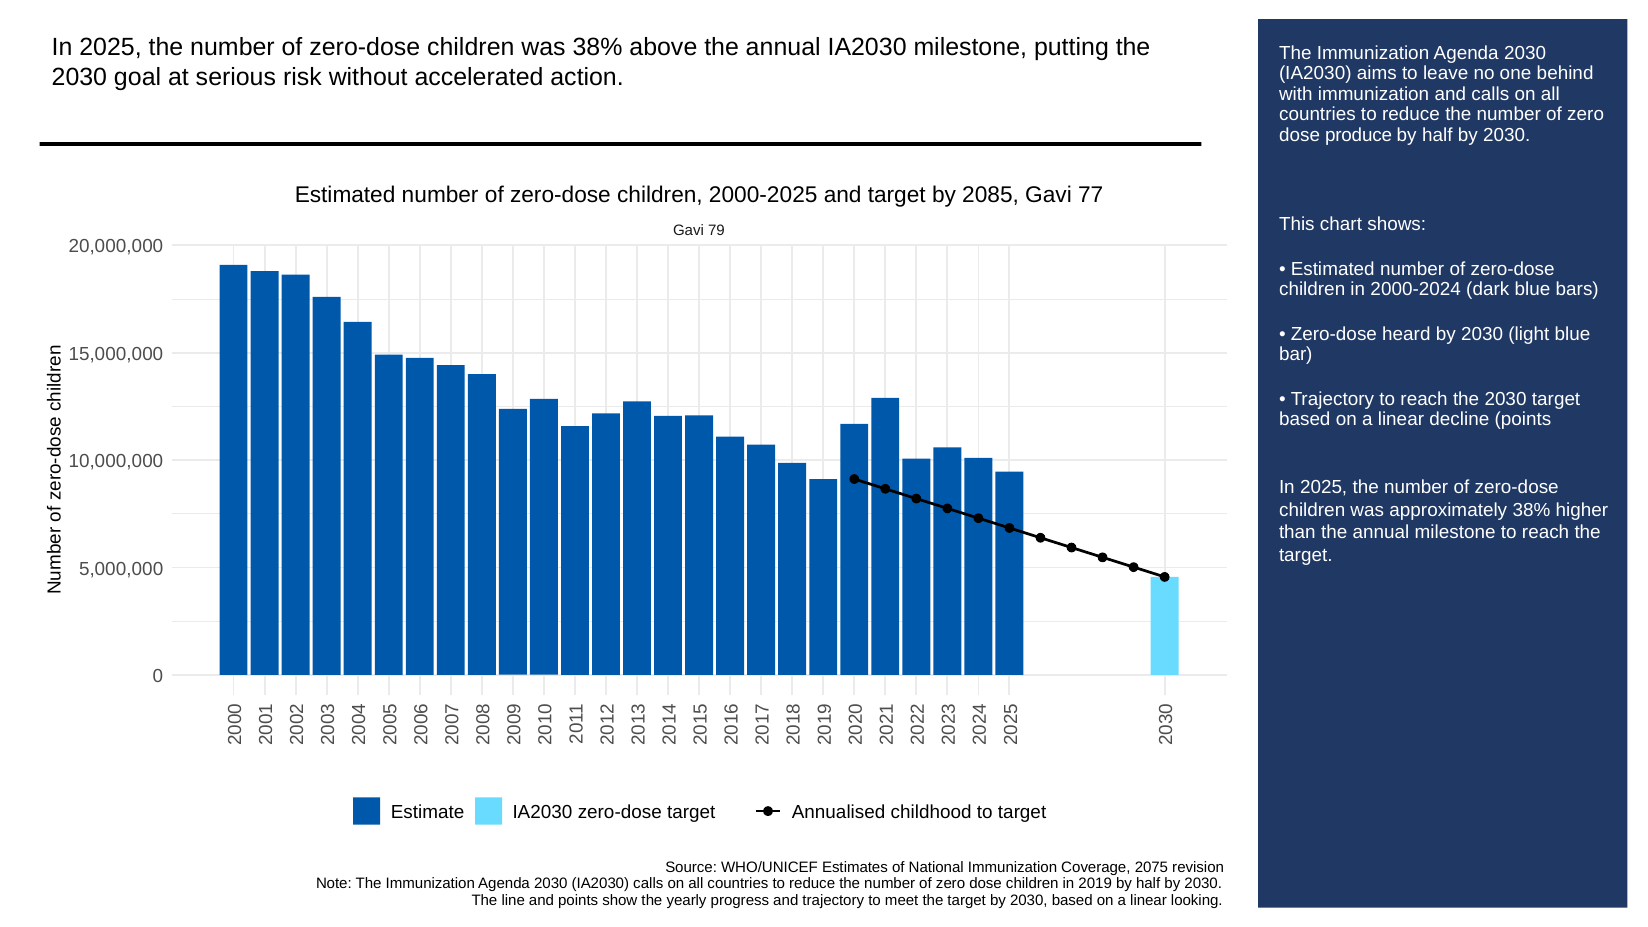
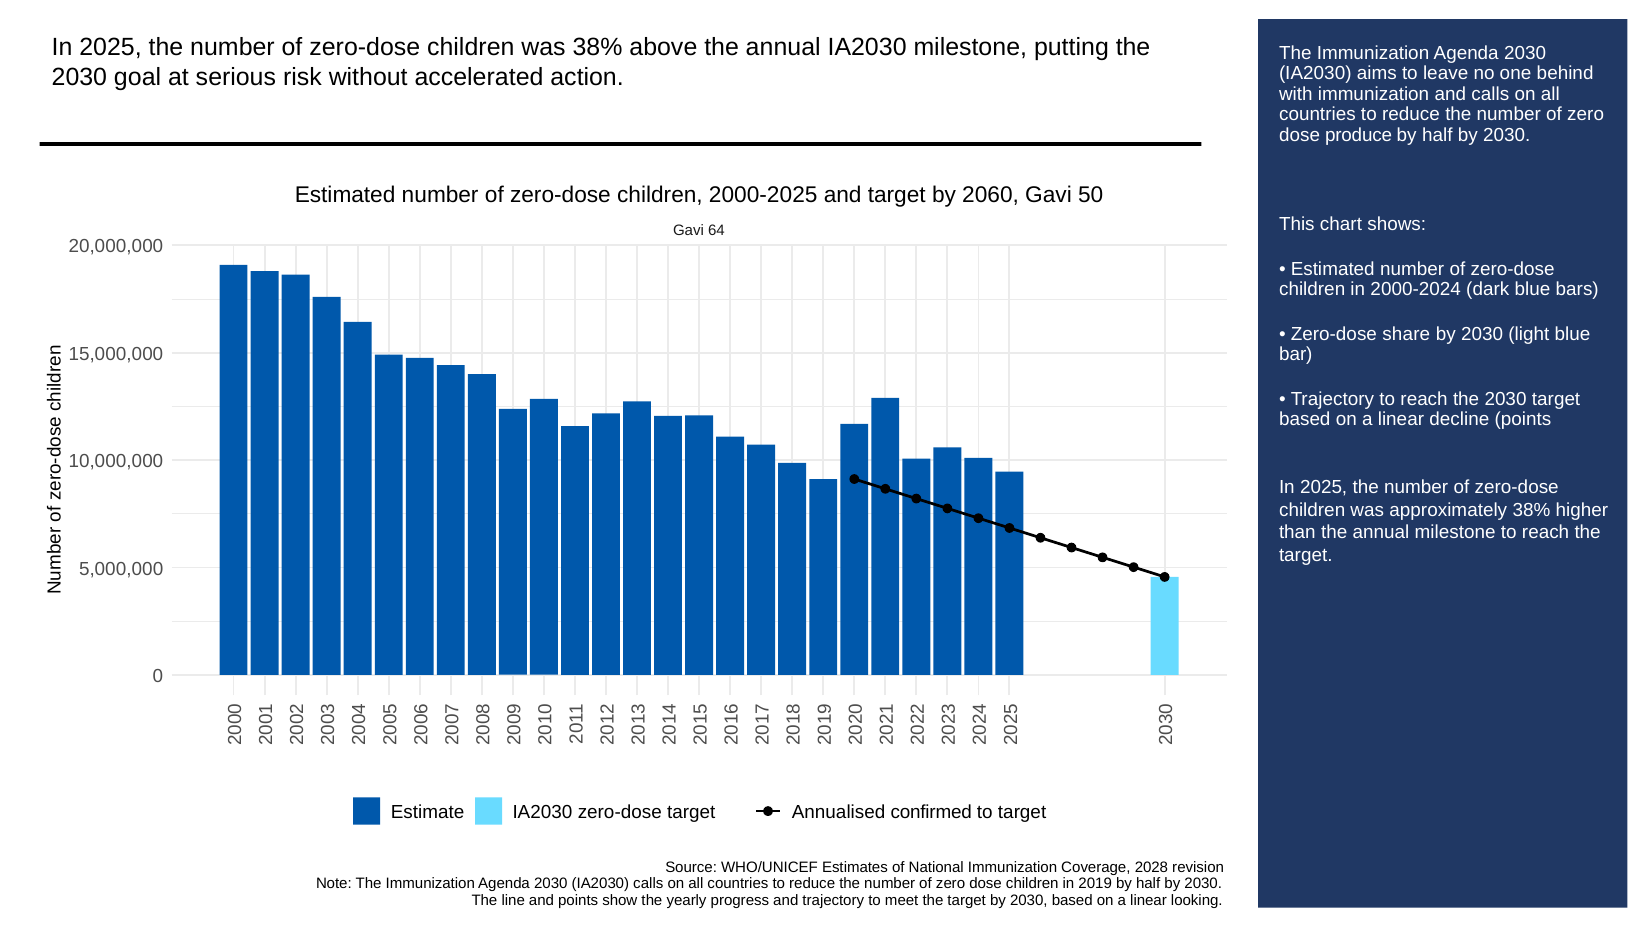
2085: 2085 -> 2060
77: 77 -> 50
79: 79 -> 64
heard: heard -> share
childhood: childhood -> confirmed
2075: 2075 -> 2028
